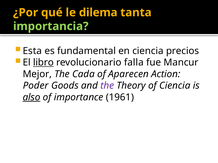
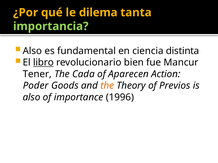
Esta at (32, 51): Esta -> Also
precios: precios -> distinta
falla: falla -> bien
Mejor: Mejor -> Tener
the at (107, 86) colour: purple -> orange
of Ciencia: Ciencia -> Previos
also at (31, 98) underline: present -> none
1961: 1961 -> 1996
